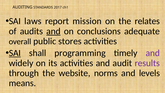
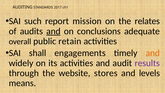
laws: laws -> such
stores: stores -> retain
SAI at (15, 53) underline: present -> none
programming: programming -> engagements
and at (153, 53) colour: purple -> orange
norms: norms -> stores
